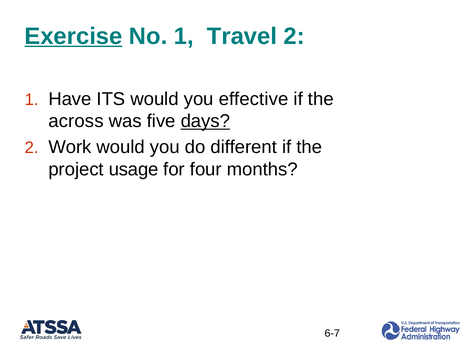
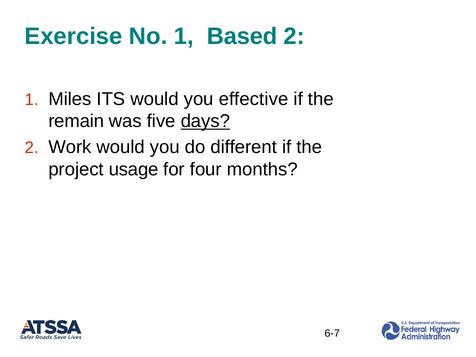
Exercise underline: present -> none
Travel: Travel -> Based
Have: Have -> Miles
across: across -> remain
